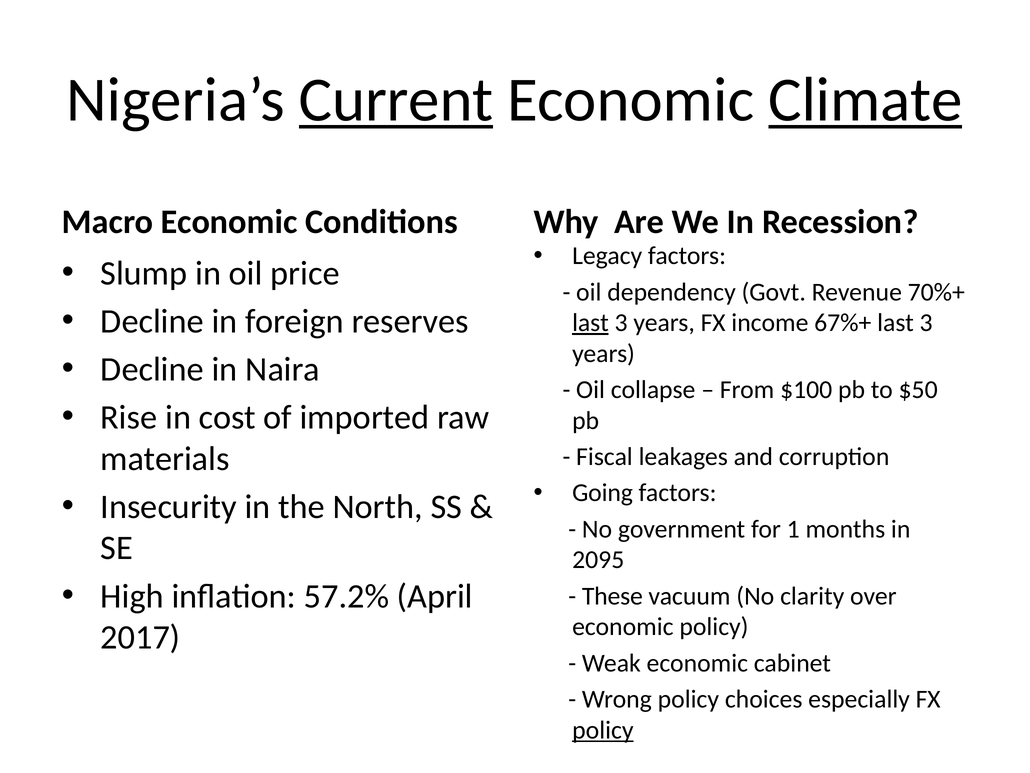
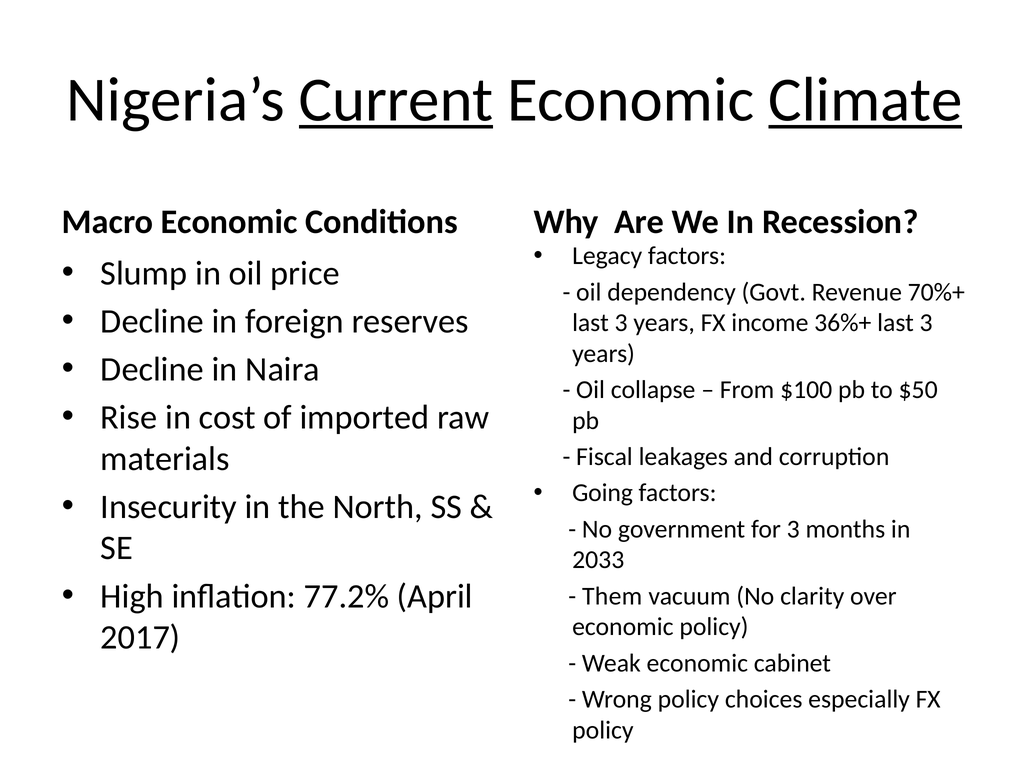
last at (591, 323) underline: present -> none
67%+: 67%+ -> 36%+
for 1: 1 -> 3
2095: 2095 -> 2033
57.2%: 57.2% -> 77.2%
These: These -> Them
policy at (603, 730) underline: present -> none
